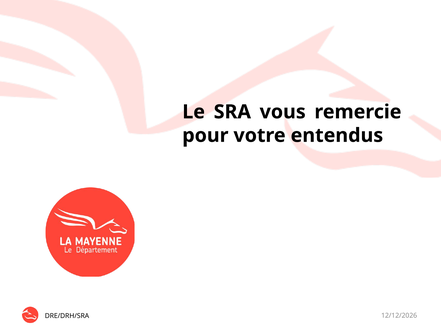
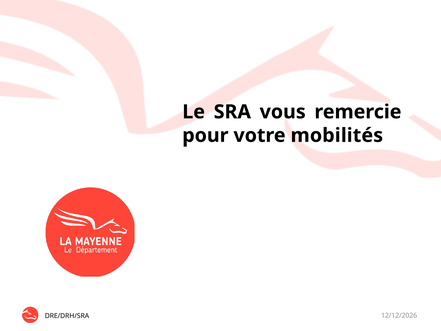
entendus: entendus -> mobilités
